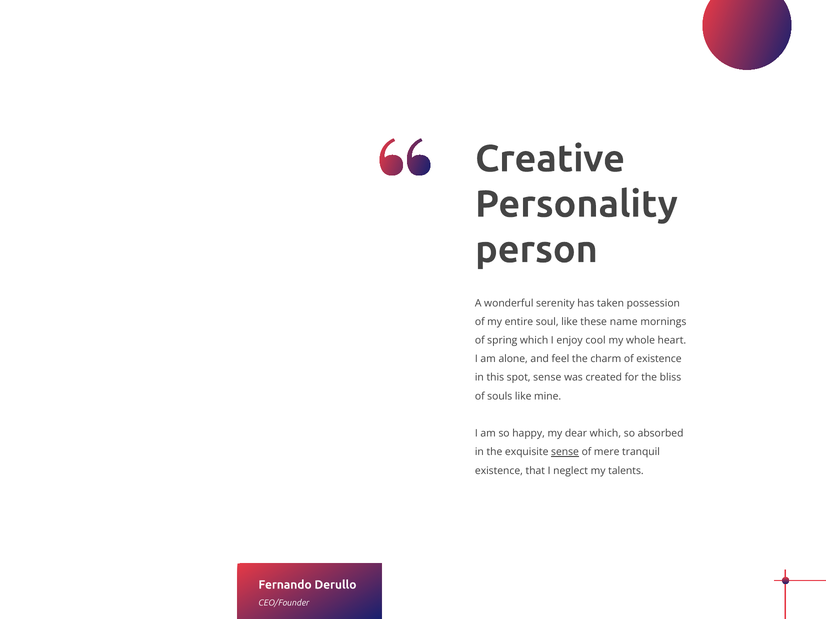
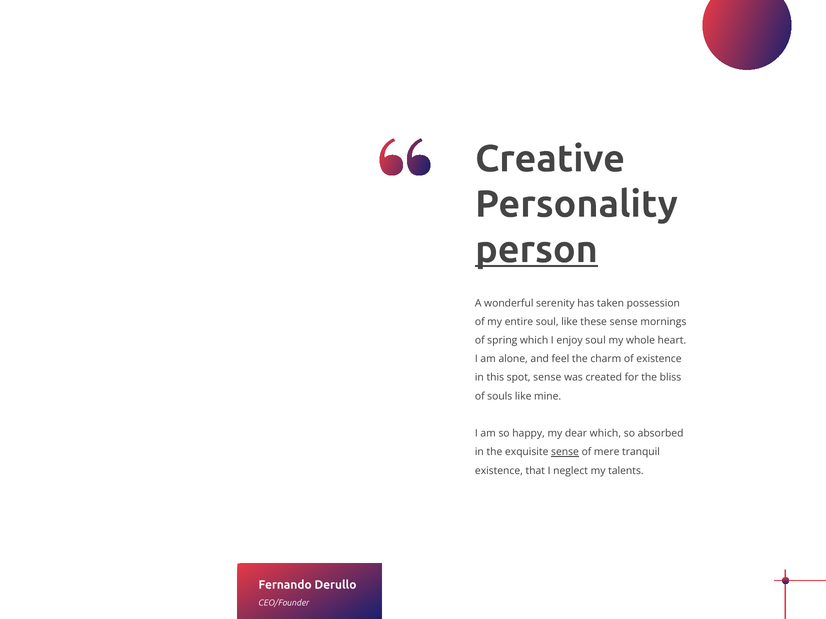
person underline: none -> present
these name: name -> sense
enjoy cool: cool -> soul
